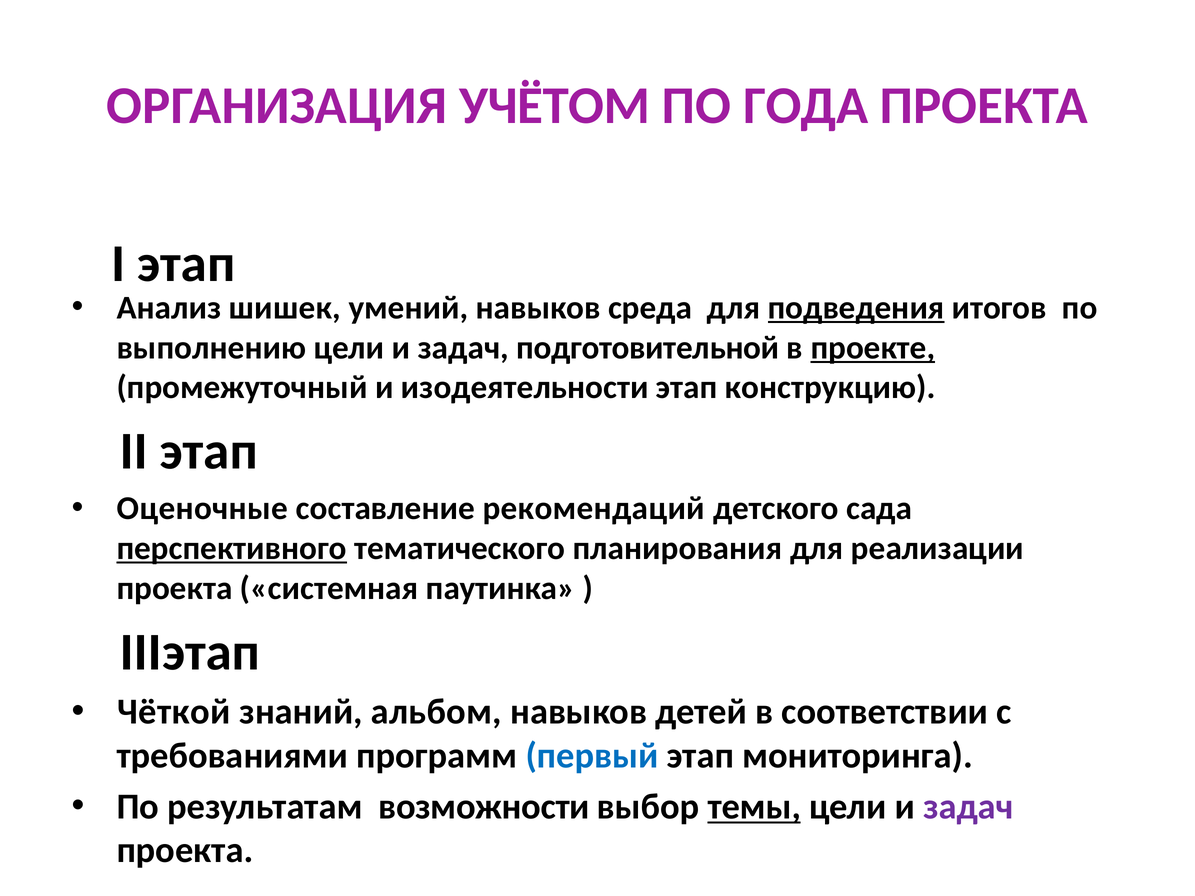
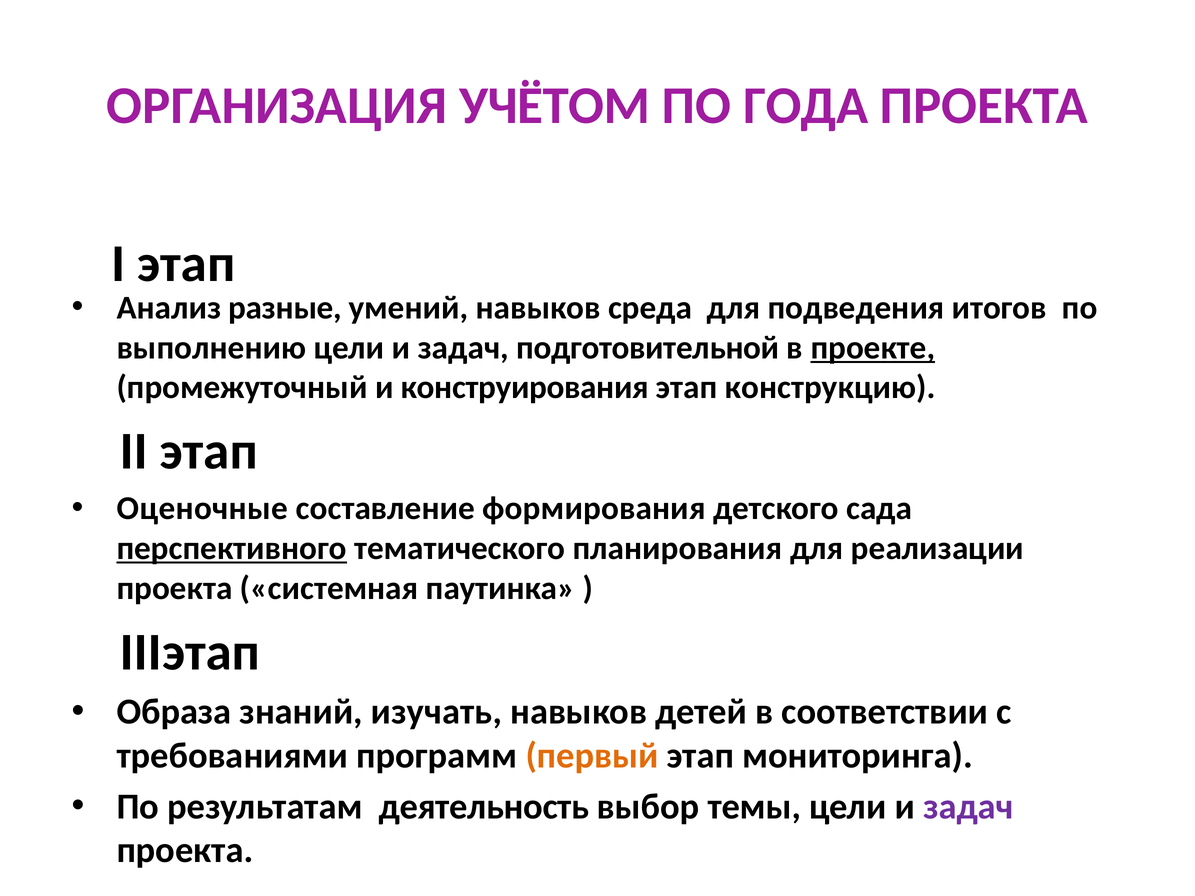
шишек: шишек -> разные
подведения underline: present -> none
изодеятельности: изодеятельности -> конструирования
рекомендаций: рекомендаций -> формирования
Чёткой: Чёткой -> Образа
альбом: альбом -> изучать
первый colour: blue -> orange
возможности: возможности -> деятельность
темы underline: present -> none
